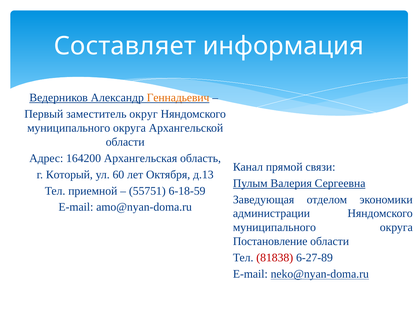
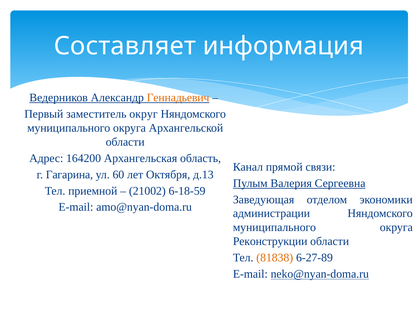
Который: Который -> Гагарина
55751: 55751 -> 21002
Постановление: Постановление -> Реконструкции
81838 colour: red -> orange
